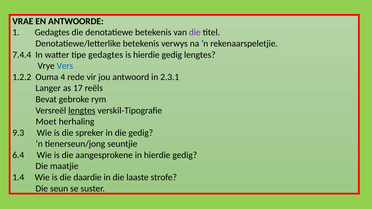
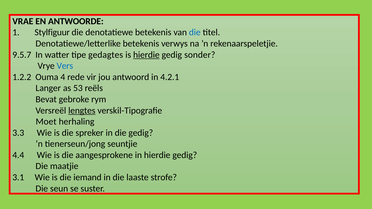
Gedagtes at (52, 32): Gedagtes -> Stylfiguur
die at (195, 32) colour: purple -> blue
7.4.4: 7.4.4 -> 9.5.7
hierdie at (146, 55) underline: none -> present
gedig lengtes: lengtes -> sonder
2.3.1: 2.3.1 -> 4.2.1
17: 17 -> 53
9.3: 9.3 -> 3.3
6.4: 6.4 -> 4.4
1.4: 1.4 -> 3.1
daardie: daardie -> iemand
